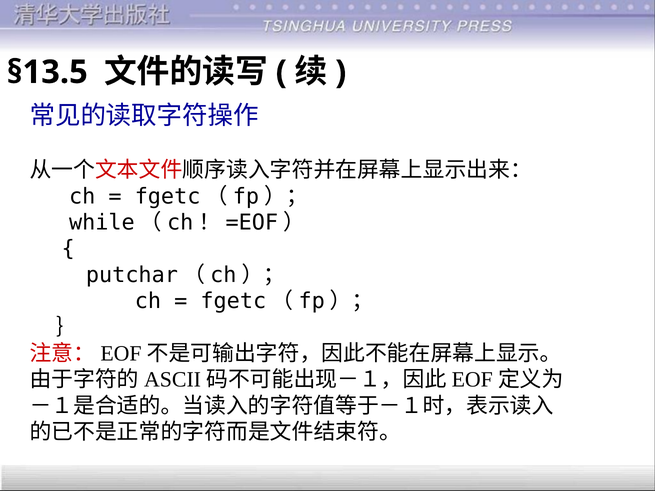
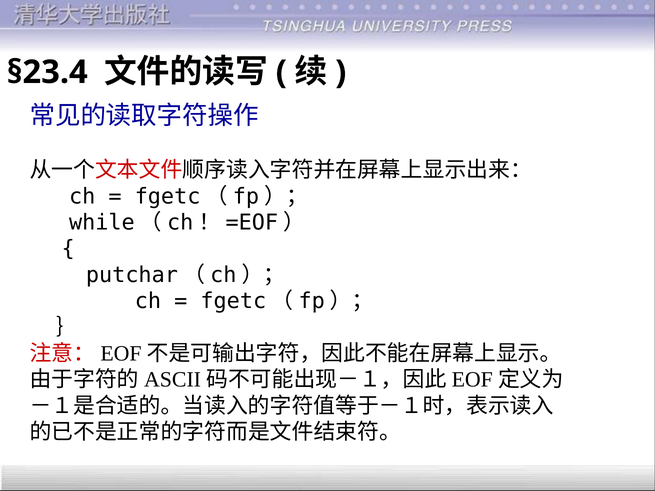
§13.5: §13.5 -> §23.4
